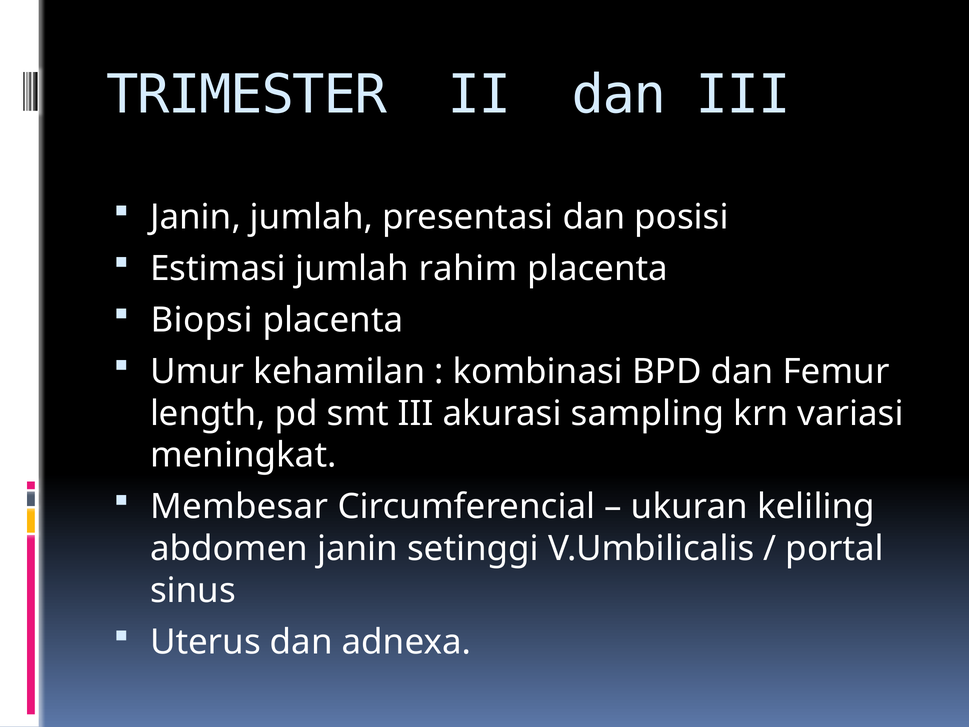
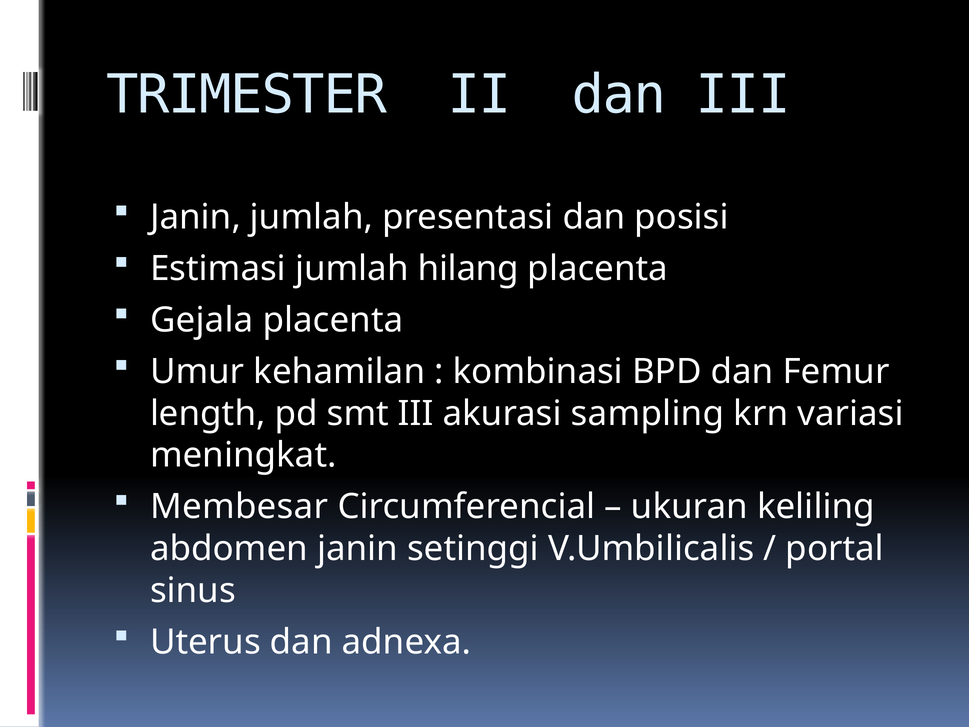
rahim: rahim -> hilang
Biopsi: Biopsi -> Gejala
